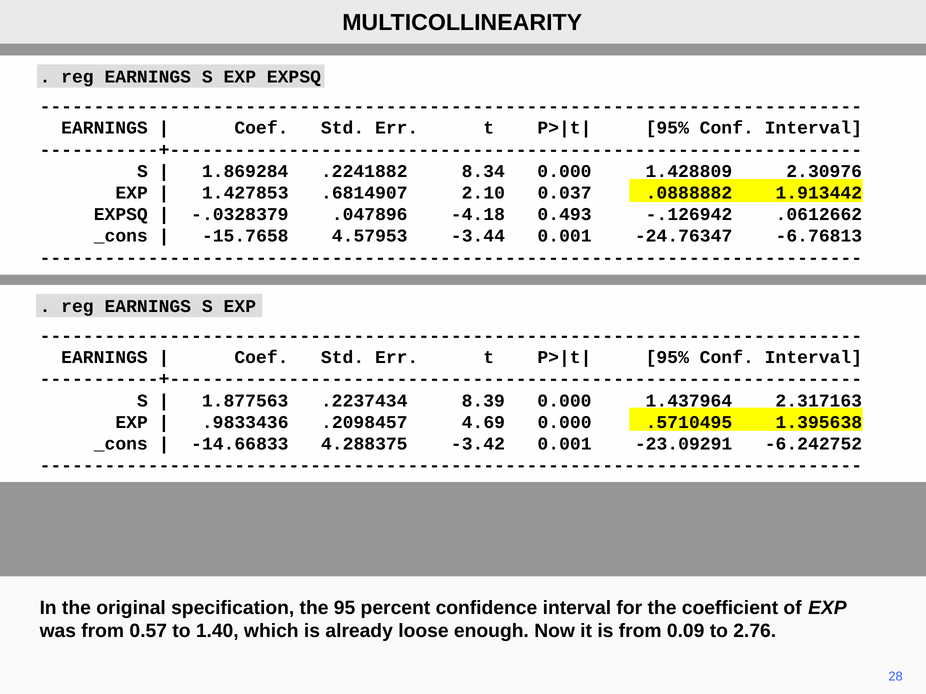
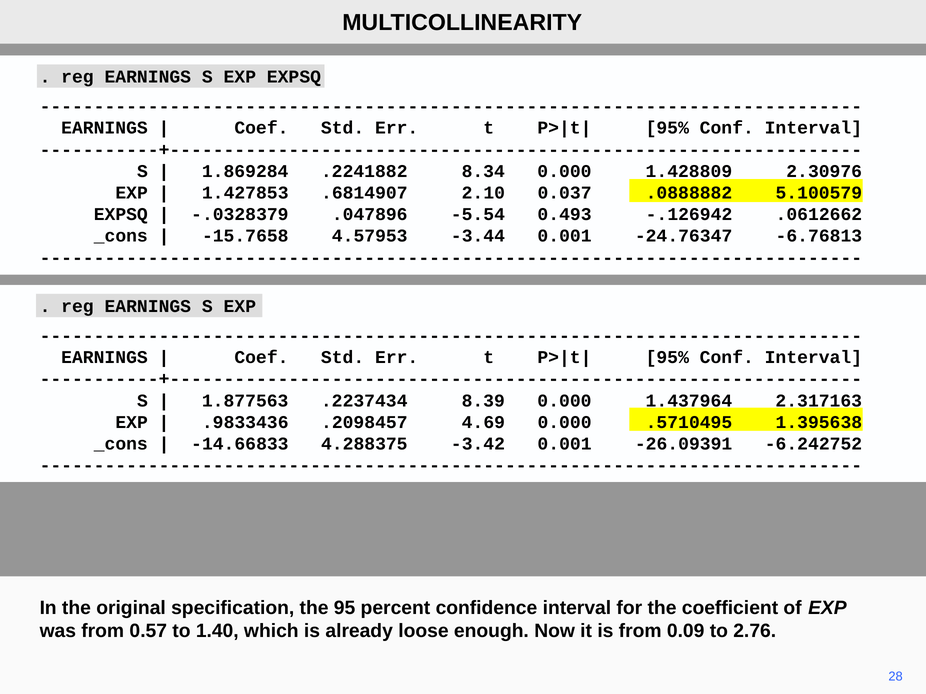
1.913442: 1.913442 -> 5.100579
-4.18: -4.18 -> -5.54
-23.09291: -23.09291 -> -26.09391
